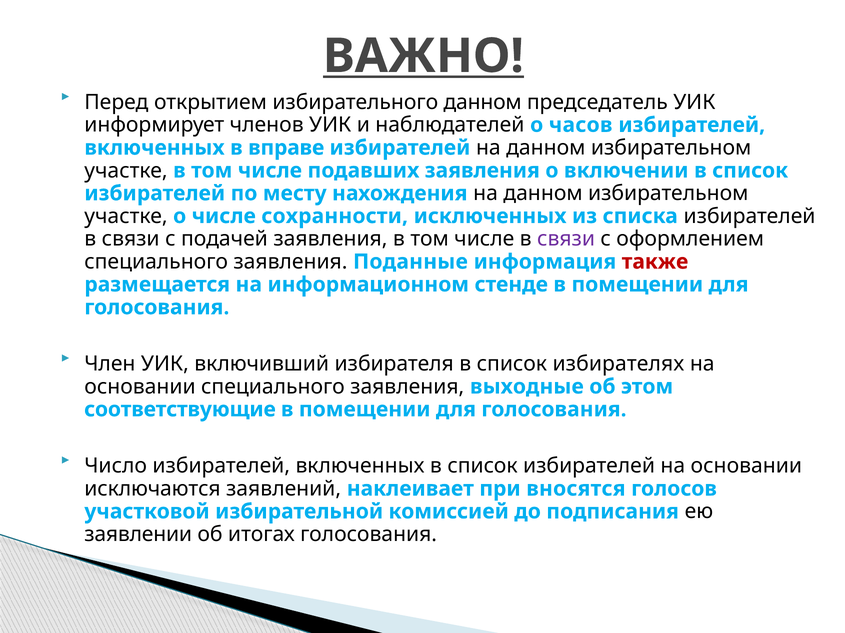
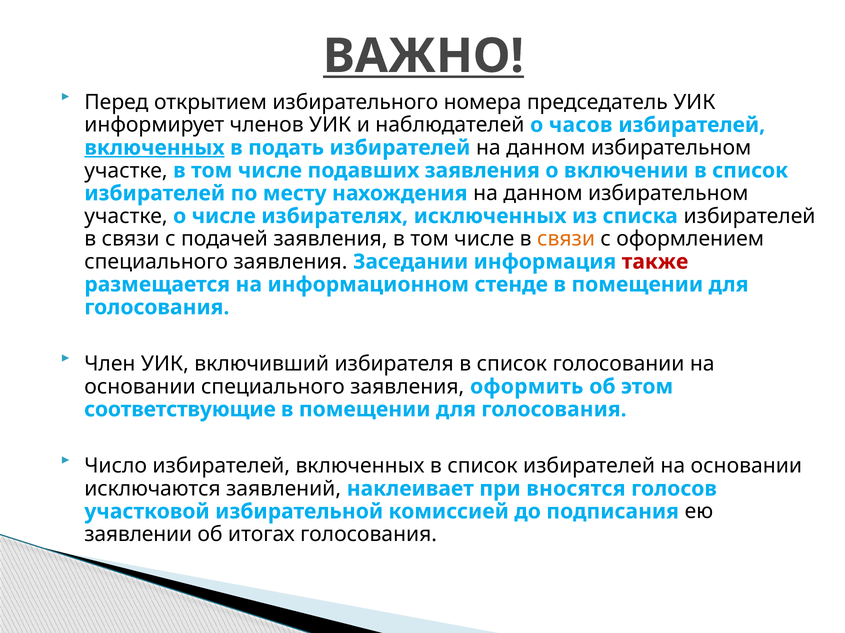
избирательного данном: данном -> номера
включенных at (154, 148) underline: none -> present
вправе: вправе -> подать
сохранности: сохранности -> избирателях
связи at (566, 239) colour: purple -> orange
Поданные: Поданные -> Заседании
избирателях: избирателях -> голосовании
выходные: выходные -> оформить
